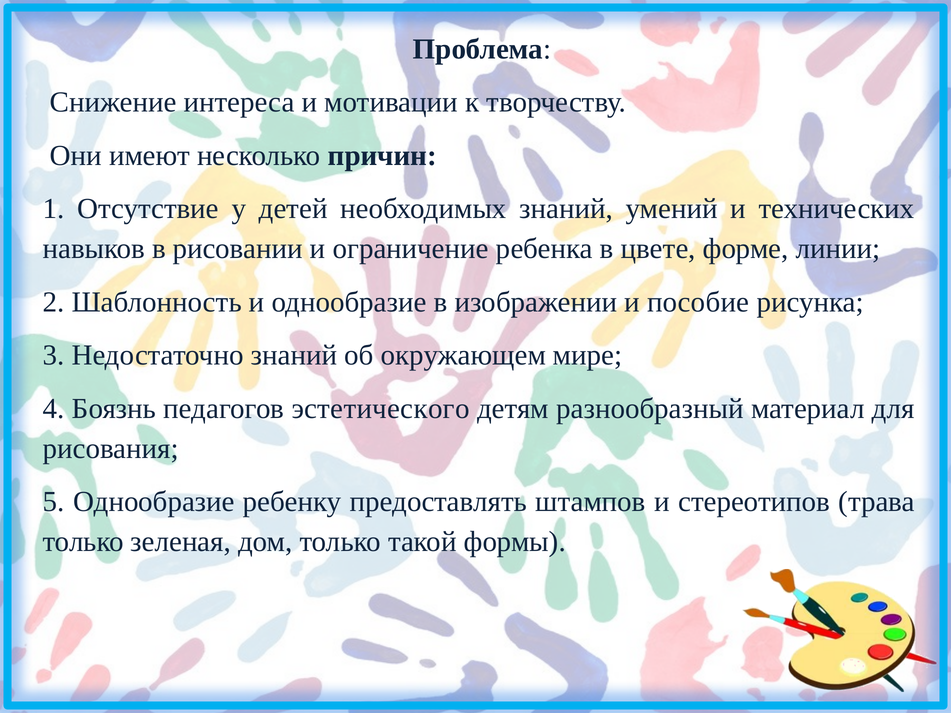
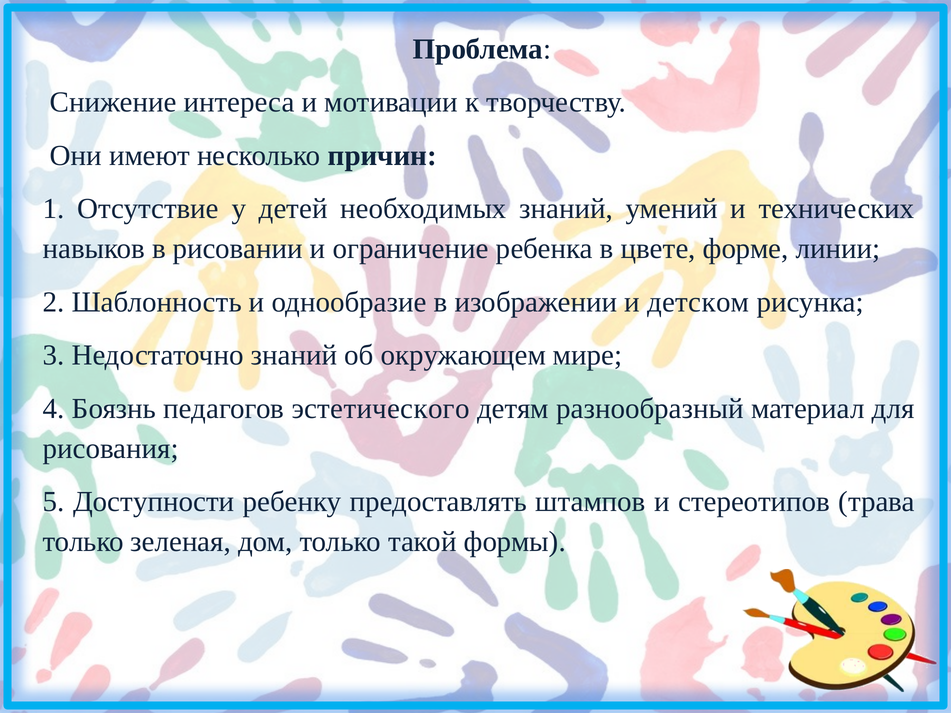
пособие: пособие -> детском
5 Однообразие: Однообразие -> Доступности
